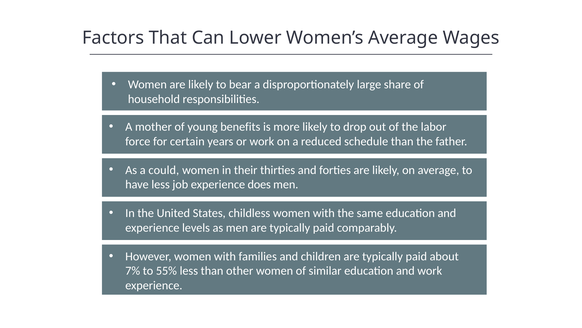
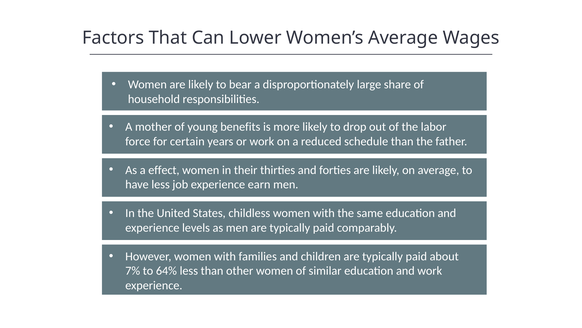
could: could -> effect
does: does -> earn
55%: 55% -> 64%
